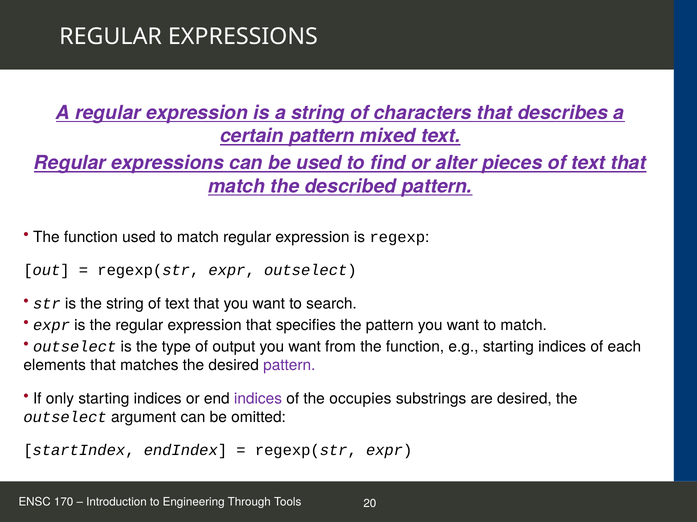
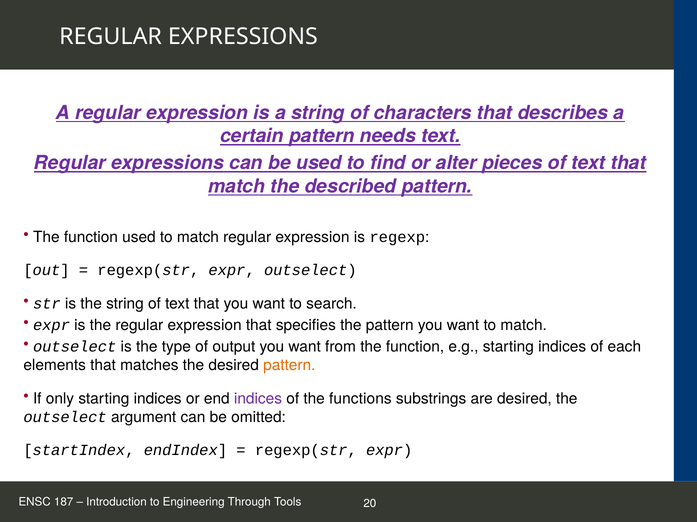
mixed: mixed -> needs
pattern at (289, 366) colour: purple -> orange
occupies: occupies -> functions
170: 170 -> 187
